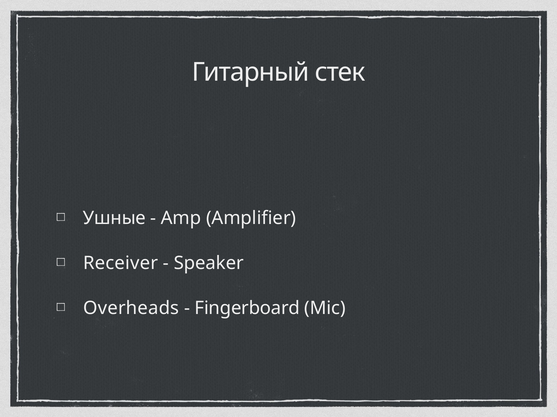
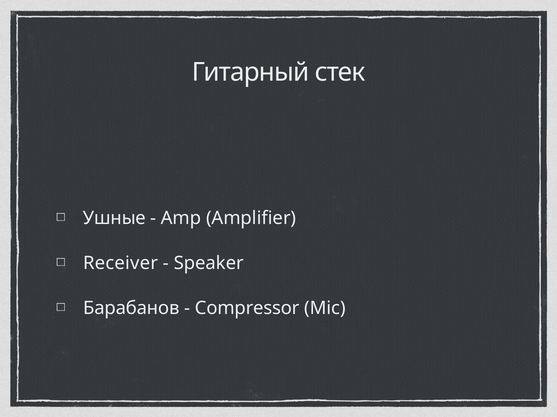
Overheads: Overheads -> Барабанов
Fingerboard: Fingerboard -> Compressor
